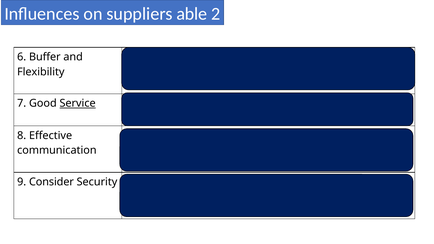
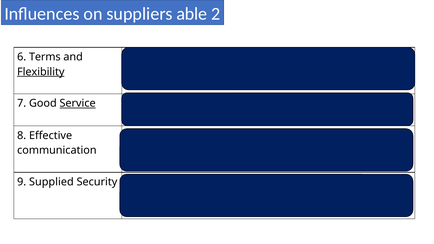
Buffer: Buffer -> Terms
Flexibility underline: none -> present
9 Consider: Consider -> Supplied
